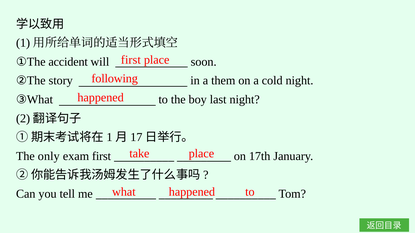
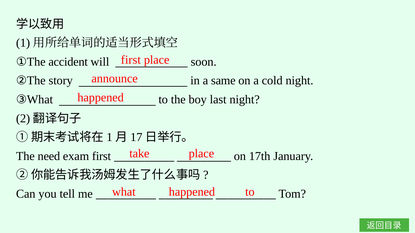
following: following -> announce
them: them -> same
only: only -> need
